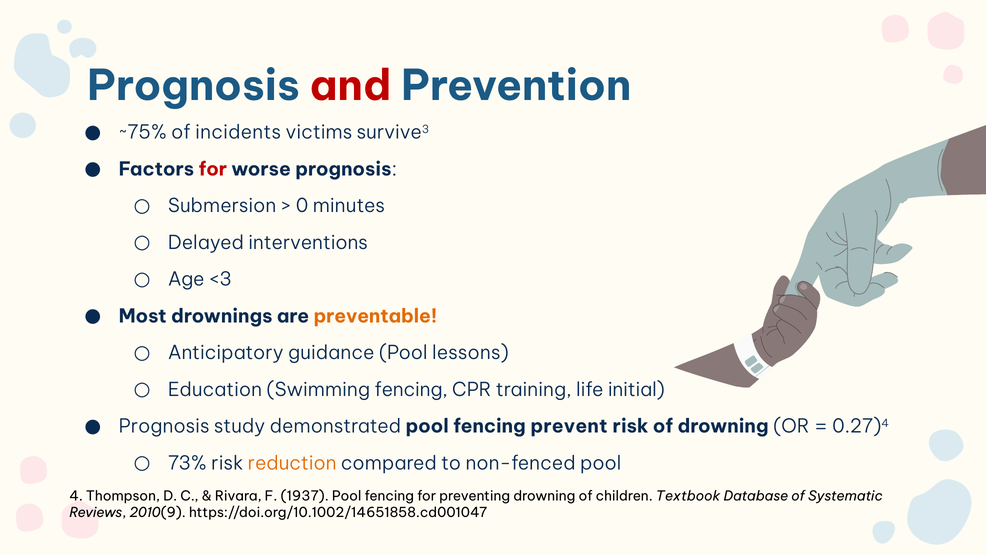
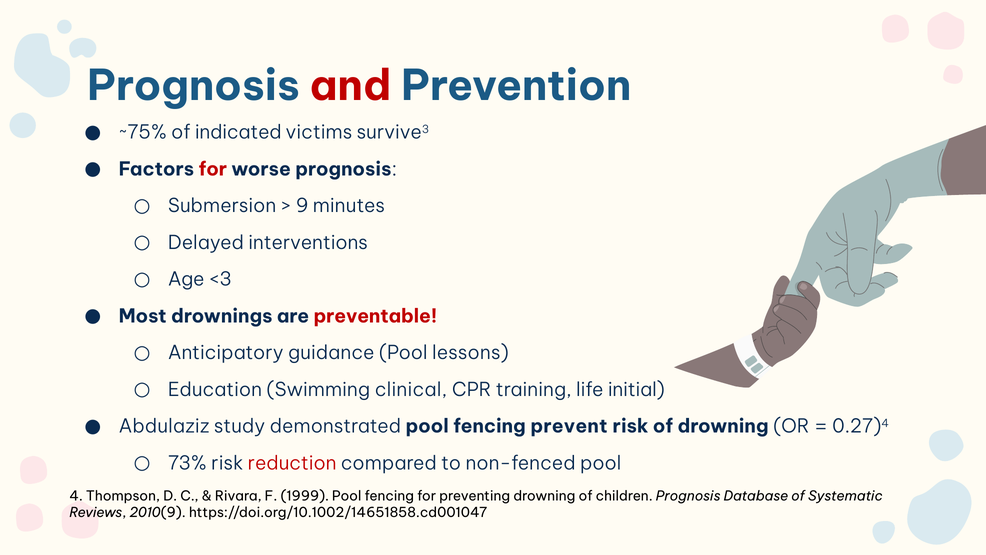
incidents: incidents -> indicated
0: 0 -> 9
preventable colour: orange -> red
Swimming fencing: fencing -> clinical
Prognosis at (164, 426): Prognosis -> Abdulaziz
reduction colour: orange -> red
1937: 1937 -> 1999
children Textbook: Textbook -> Prognosis
